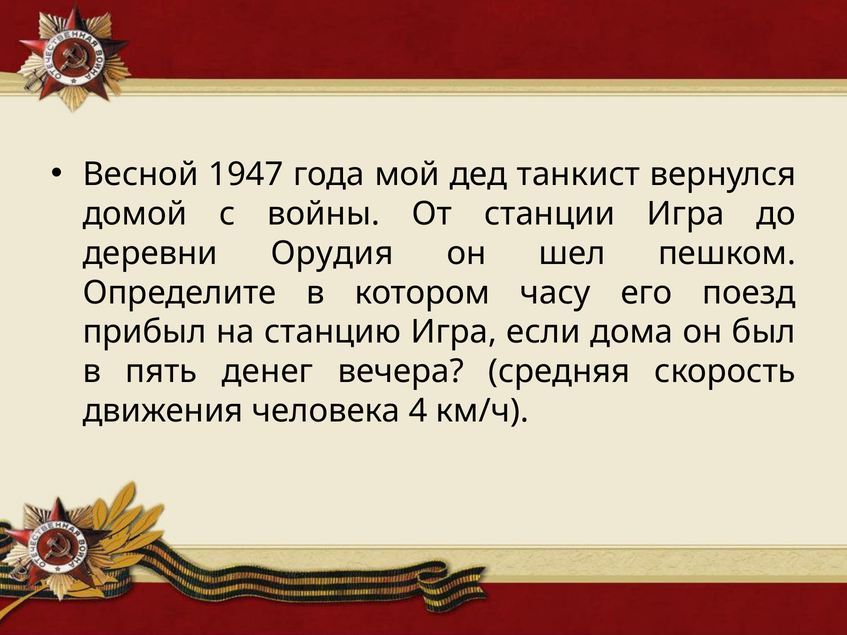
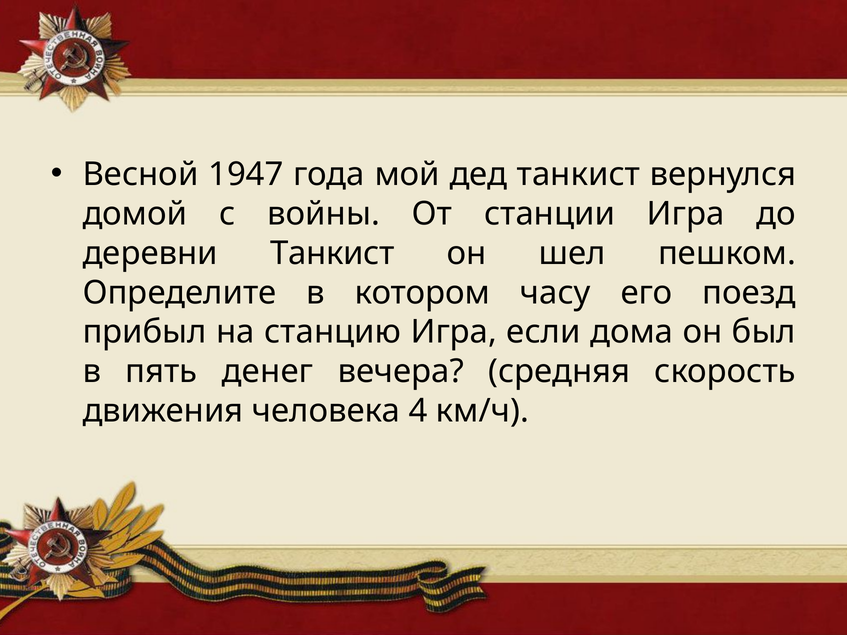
деревни Орудия: Орудия -> Танкист
